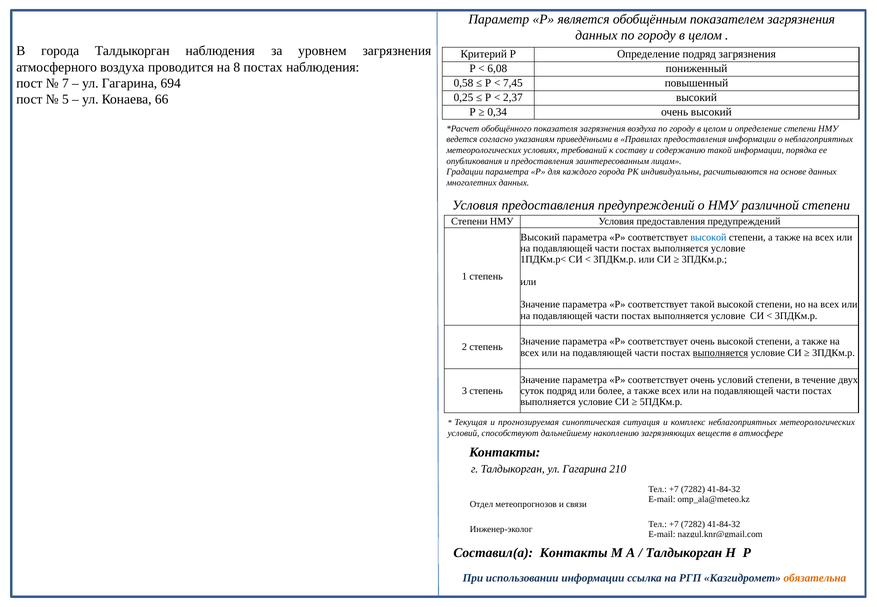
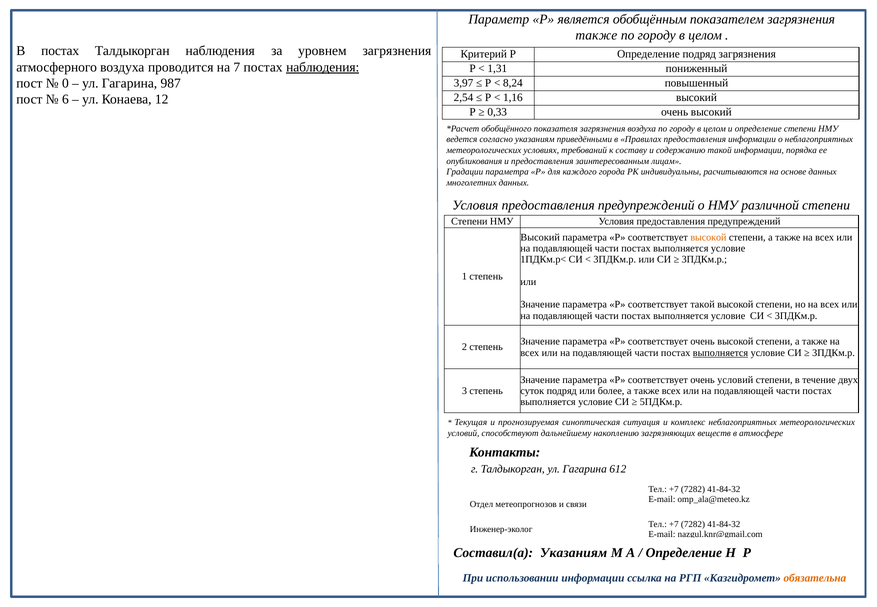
данных at (596, 35): данных -> также
В города: города -> постах
8: 8 -> 7
наблюдения at (323, 67) underline: none -> present
6,08: 6,08 -> 1,31
7: 7 -> 0
694: 694 -> 987
0,58: 0,58 -> 3,97
7,45: 7,45 -> 8,24
0,25: 0,25 -> 2,54
2,37: 2,37 -> 1,16
5: 5 -> 6
66: 66 -> 12
0,34: 0,34 -> 0,33
высокой at (708, 237) colour: blue -> orange
210: 210 -> 612
Составил(а Контакты: Контакты -> Указаниям
Талдыкорган at (684, 553): Талдыкорган -> Определение
